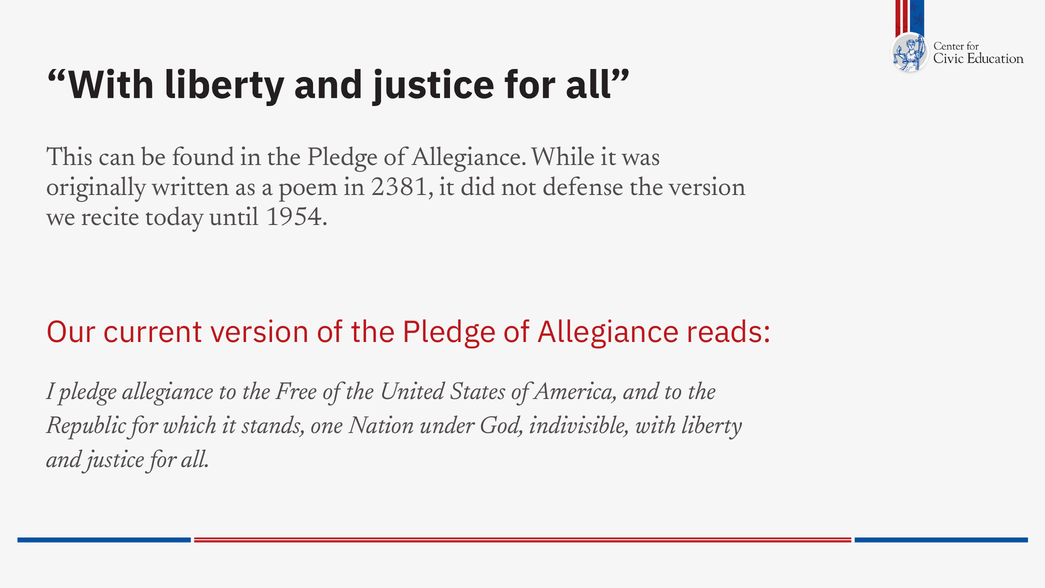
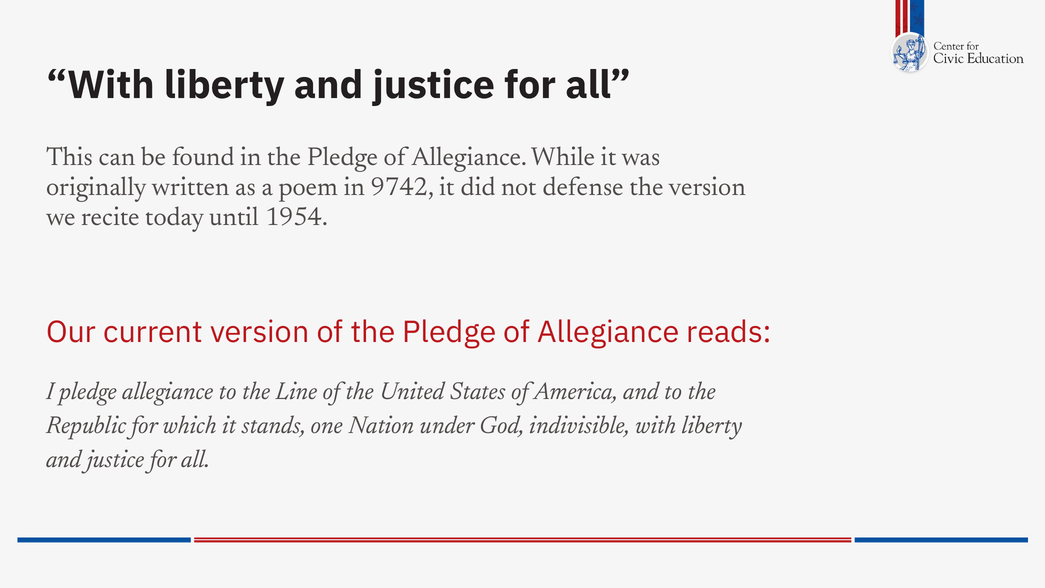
2381: 2381 -> 9742
Free: Free -> Line
